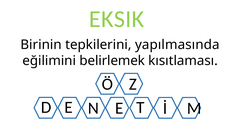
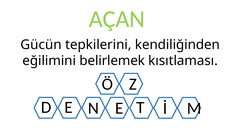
EKSIK: EKSIK -> AÇAN
Birinin: Birinin -> Gücün
yapılmasında: yapılmasında -> kendiliğinden
